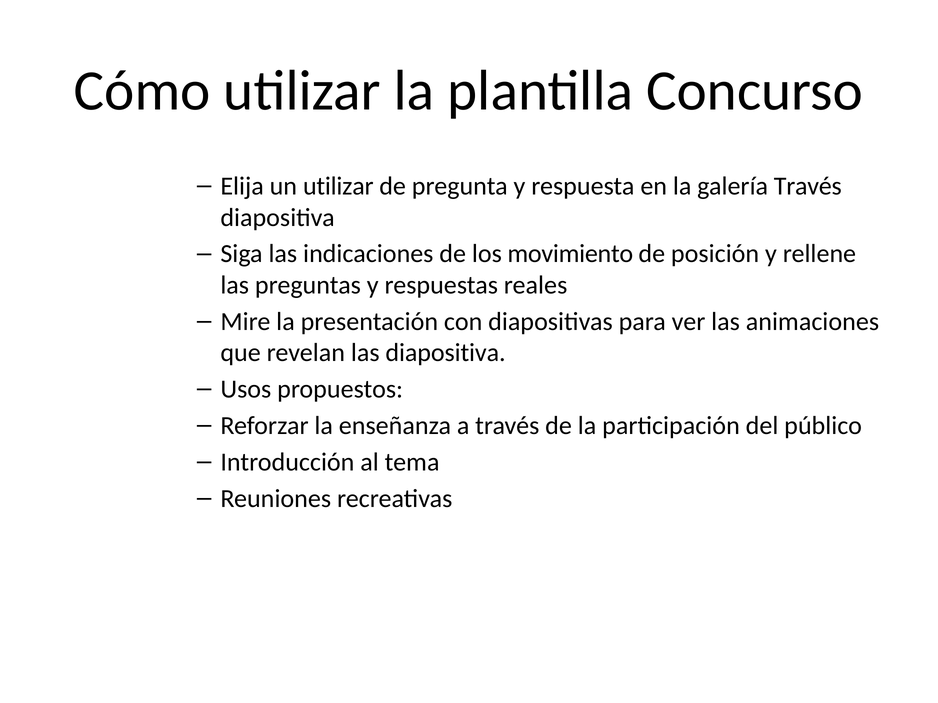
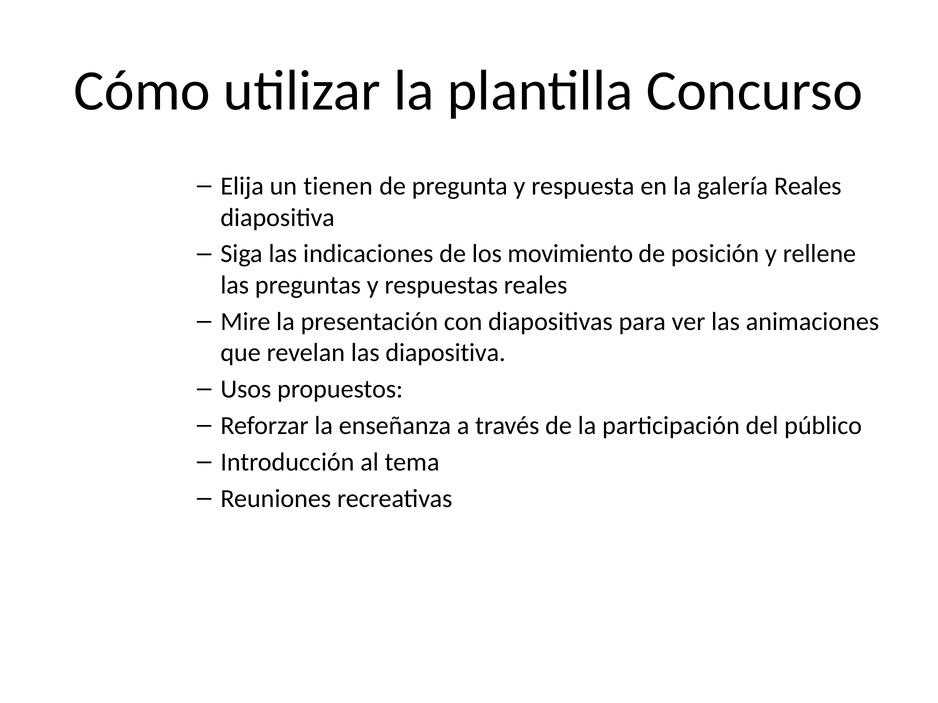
un utilizar: utilizar -> tienen
galería Través: Través -> Reales
